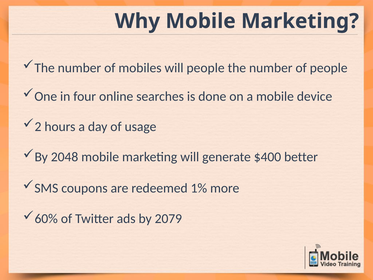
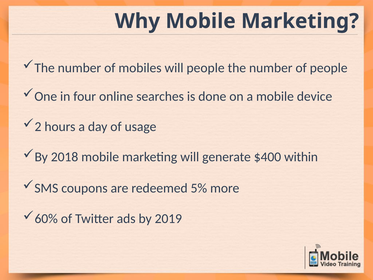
2048: 2048 -> 2018
better: better -> within
1%: 1% -> 5%
2079: 2079 -> 2019
